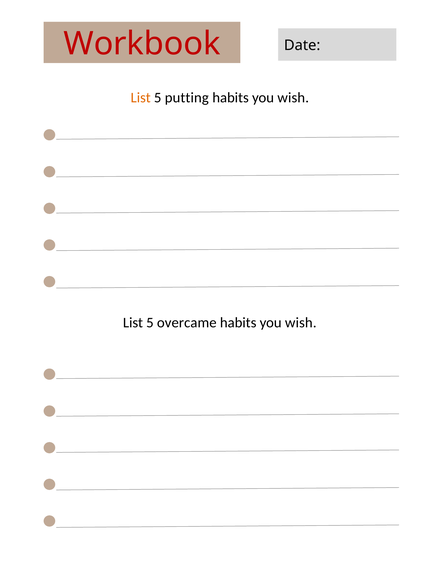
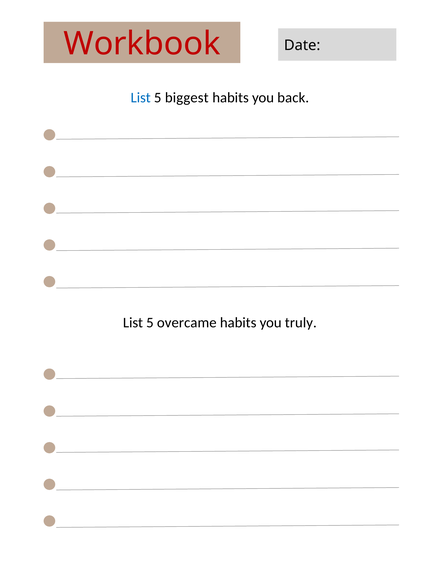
List at (141, 98) colour: orange -> blue
putting: putting -> biggest
wish at (293, 98): wish -> back
wish at (301, 323): wish -> truly
